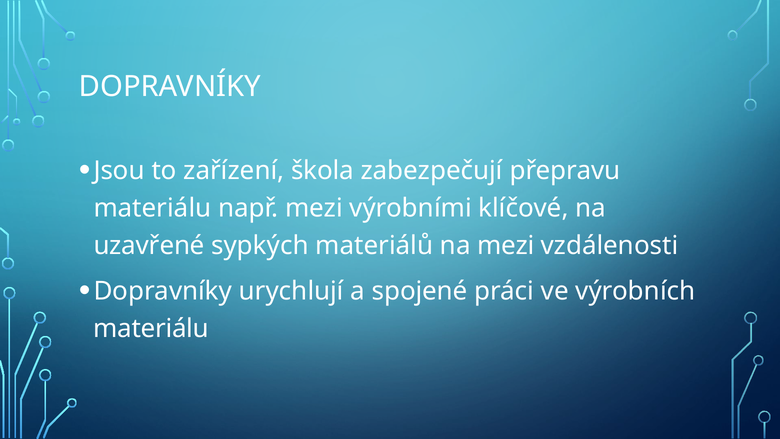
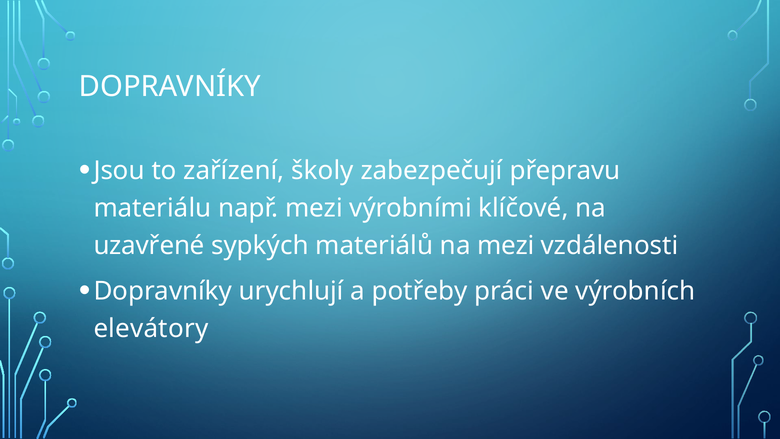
škola: škola -> školy
spojené: spojené -> potřeby
materiálu at (151, 329): materiálu -> elevátory
